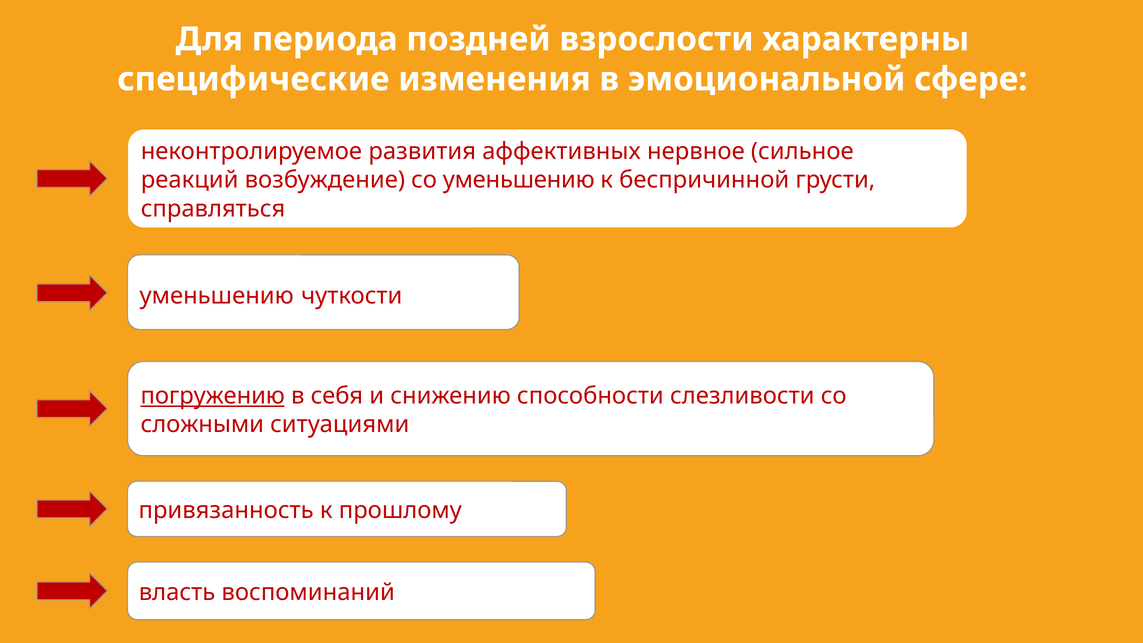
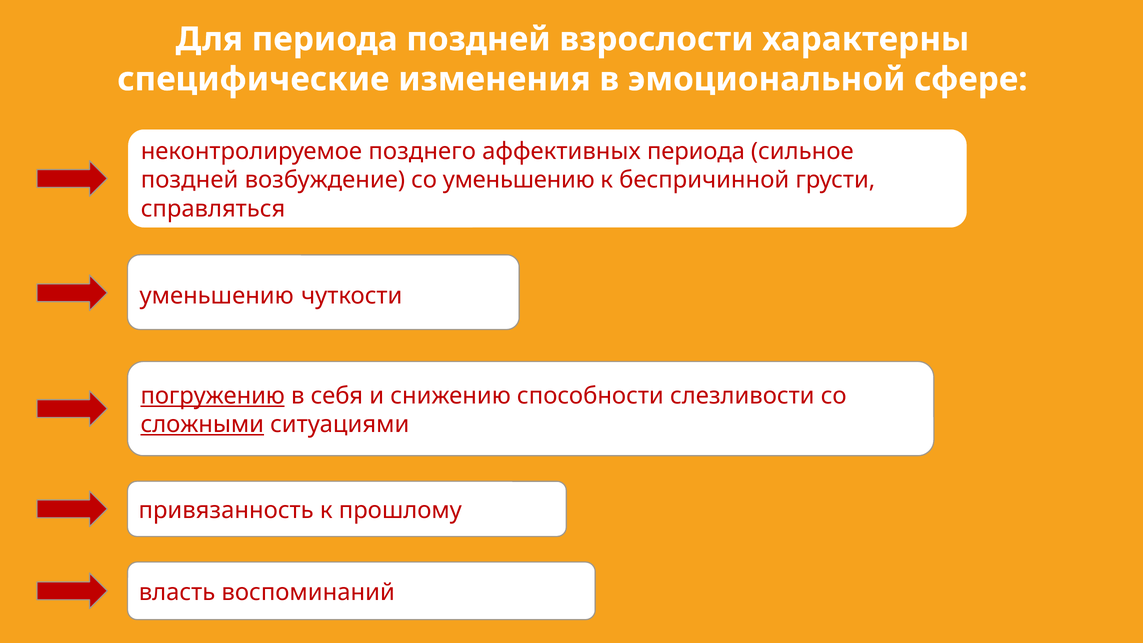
развития: развития -> позднего
аффективных нервное: нервное -> периода
реакций at (190, 180): реакций -> поздней
сложными underline: none -> present
